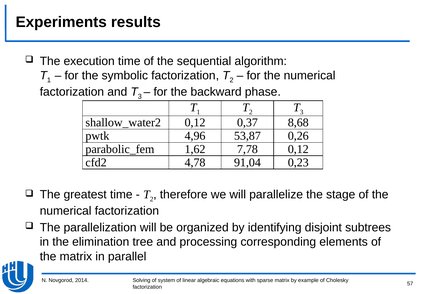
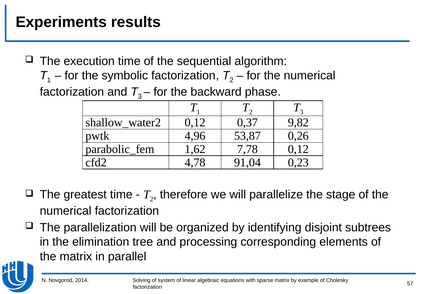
8,68: 8,68 -> 9,82
